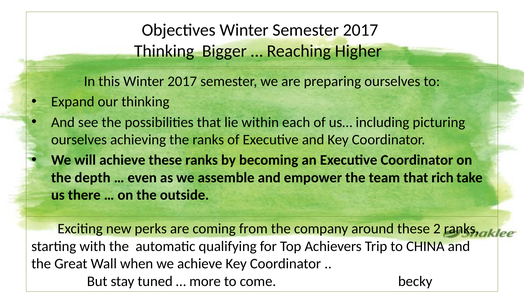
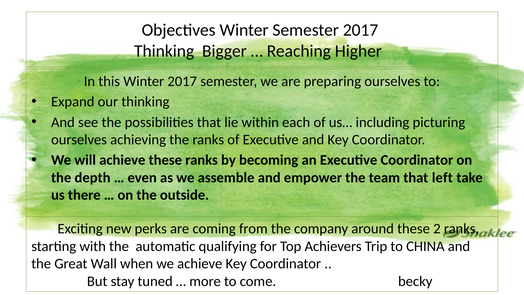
rich: rich -> left
